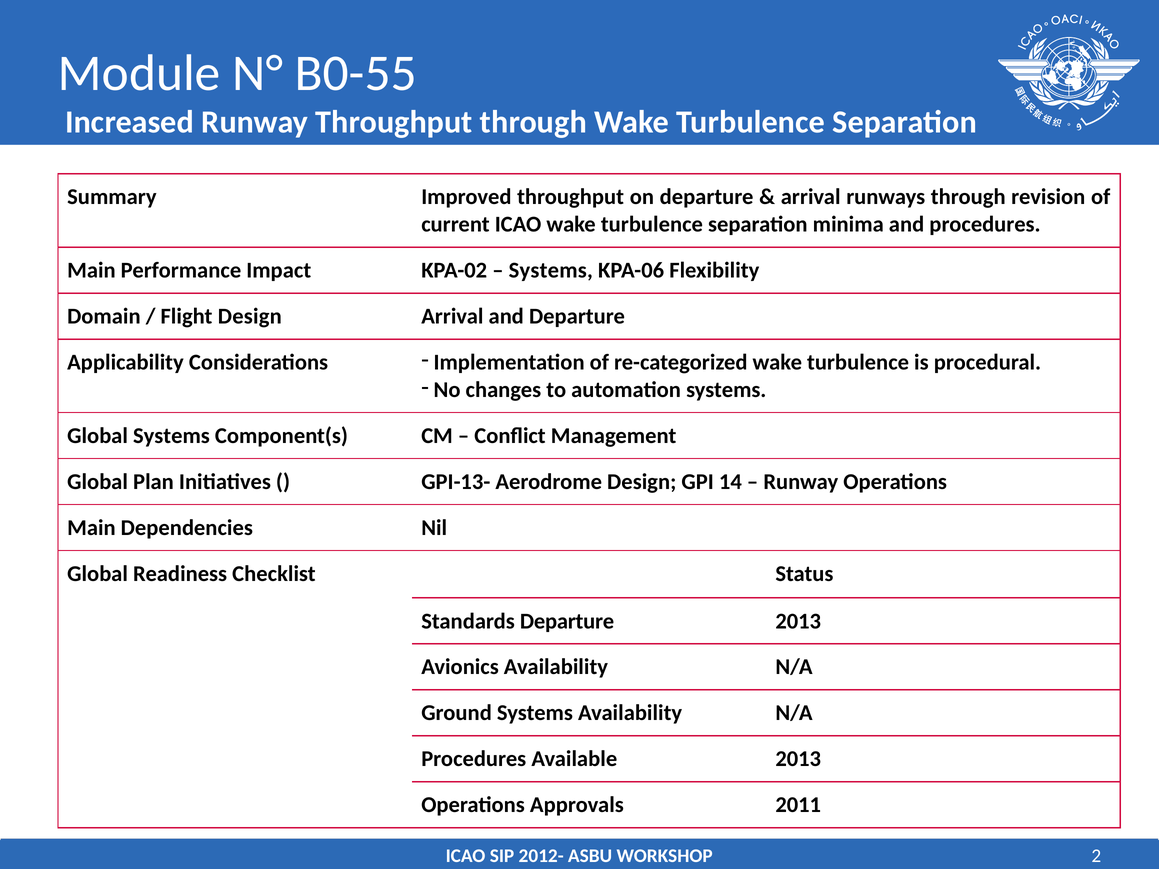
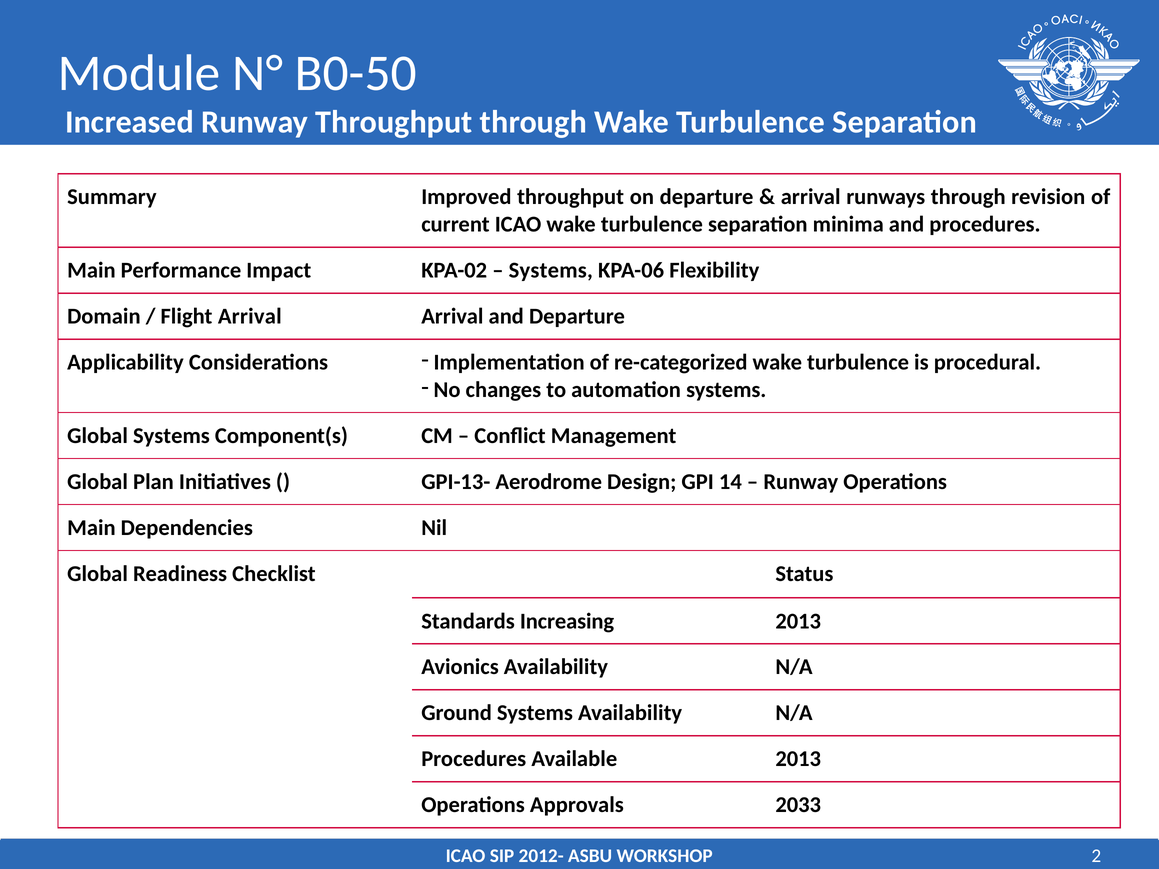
B0-55: B0-55 -> B0-50
Flight Design: Design -> Arrival
Standards Departure: Departure -> Increasing
2011: 2011 -> 2033
